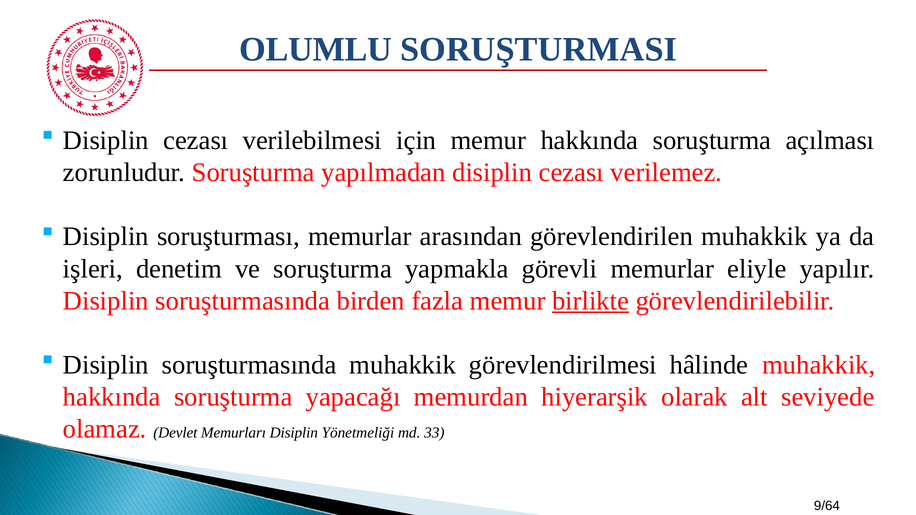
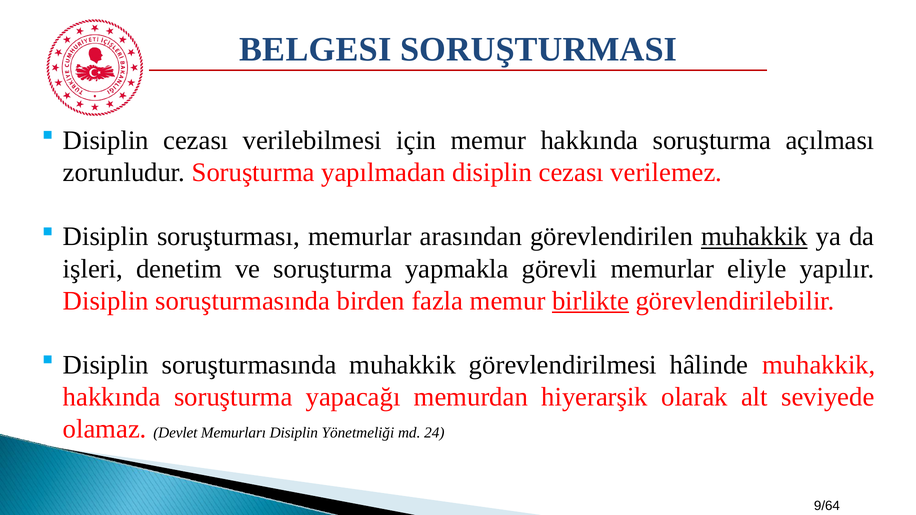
OLUMLU: OLUMLU -> BELGESI
muhakkik at (754, 237) underline: none -> present
33: 33 -> 24
